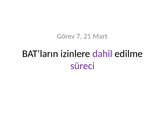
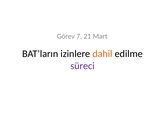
dahil colour: purple -> orange
